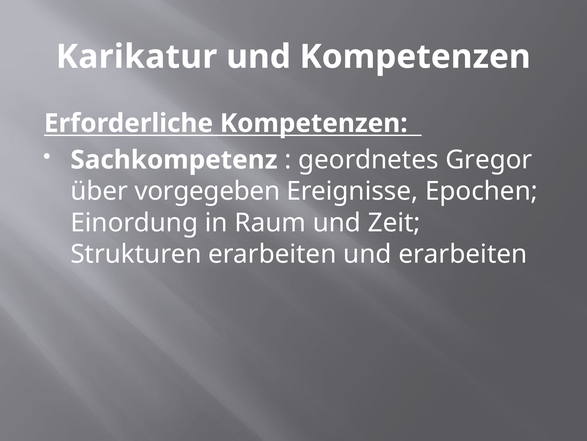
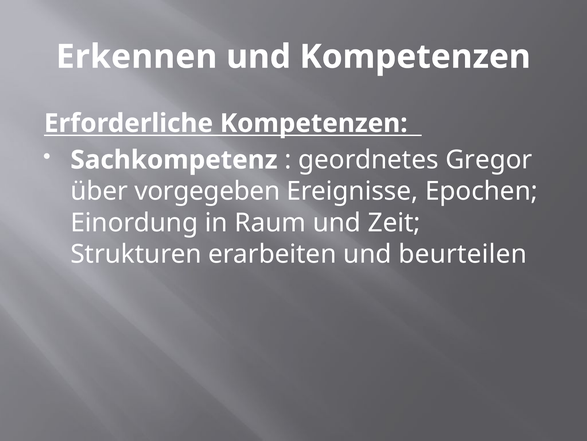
Karikatur: Karikatur -> Erkennen
und erarbeiten: erarbeiten -> beurteilen
